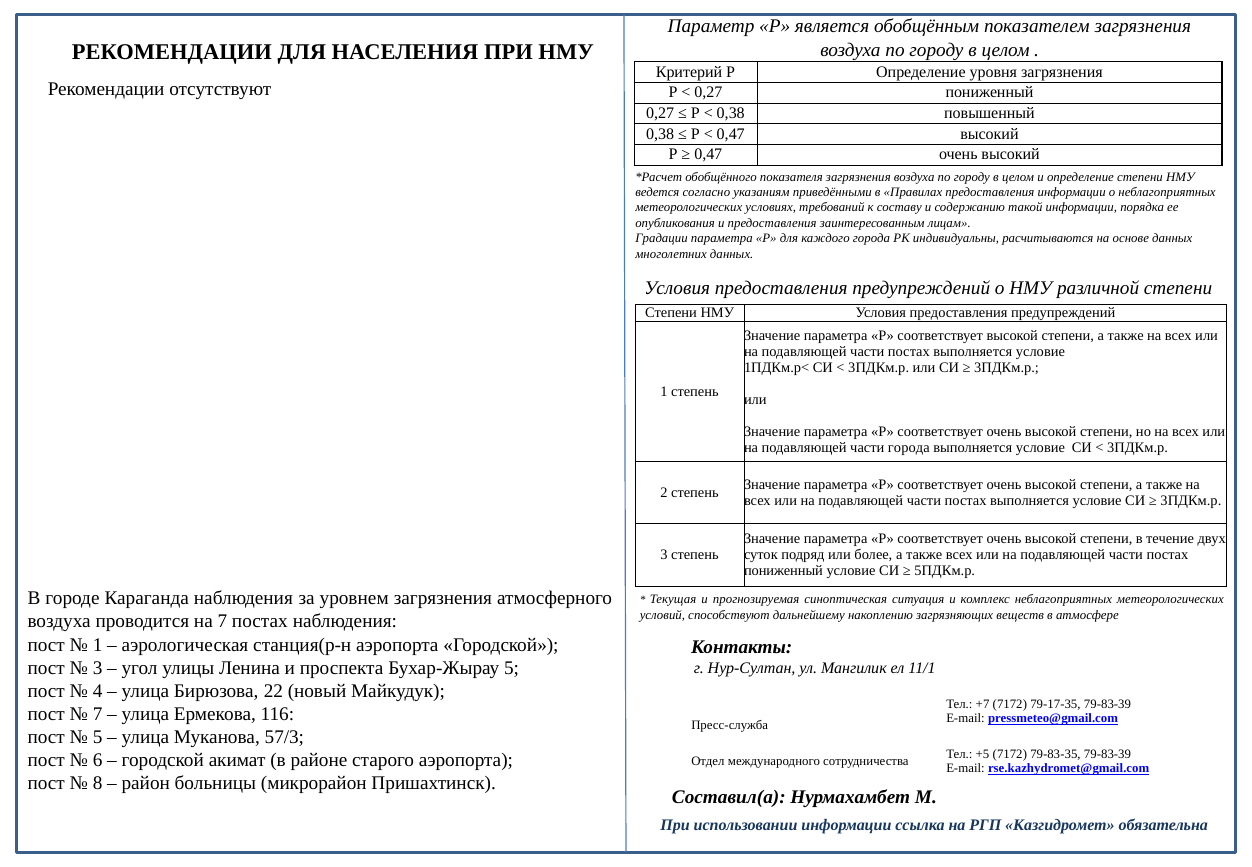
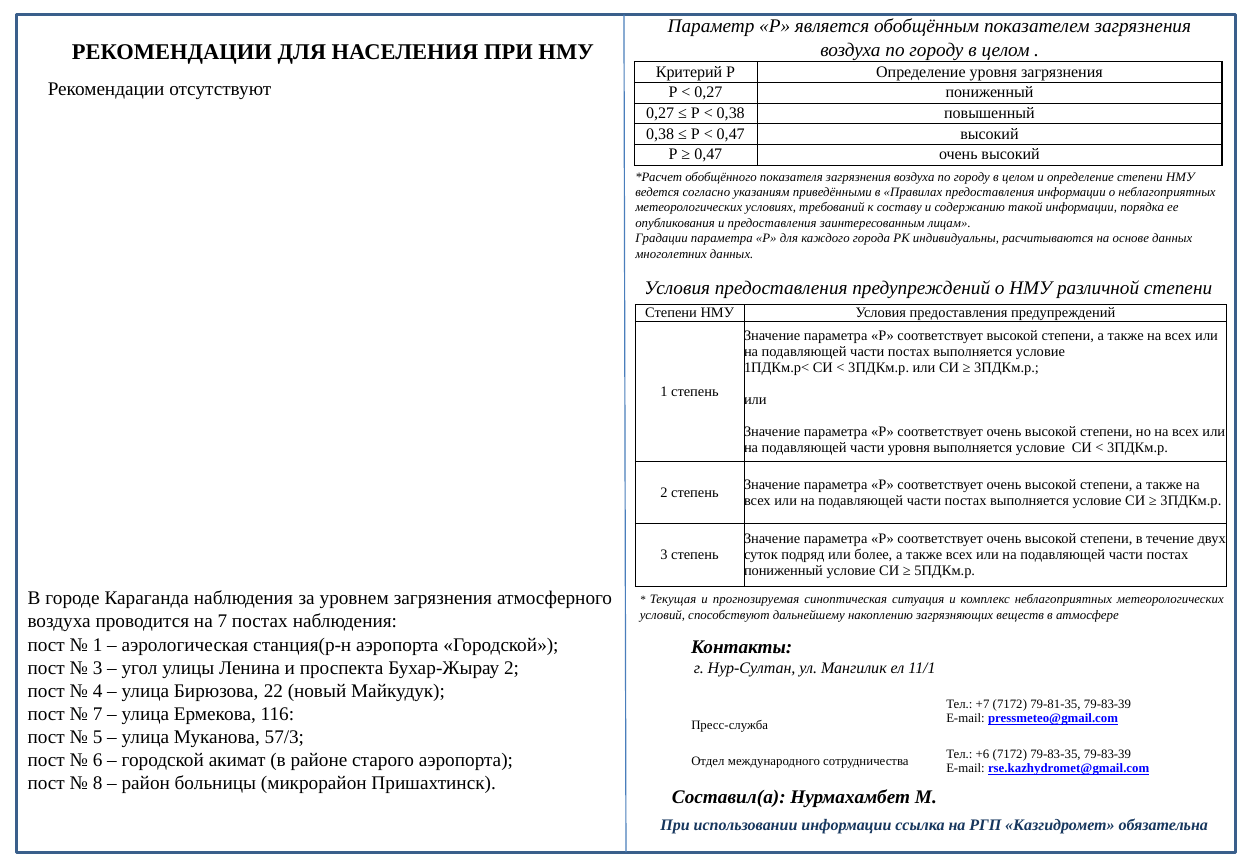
части города: города -> уровня
Бухар-Жырау 5: 5 -> 2
79-17-35: 79-17-35 -> 79-81-35
+5: +5 -> +6
